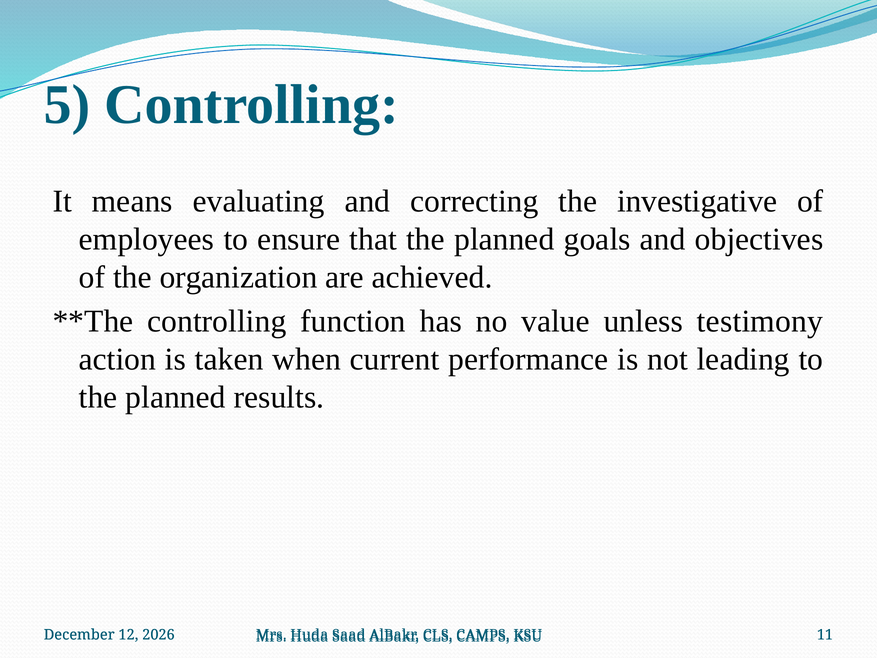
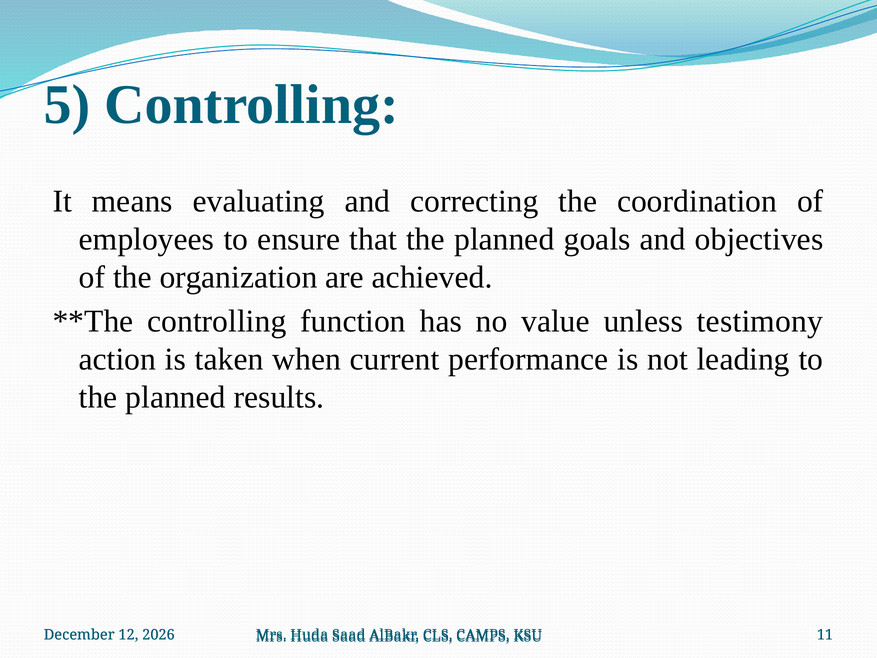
investigative: investigative -> coordination
